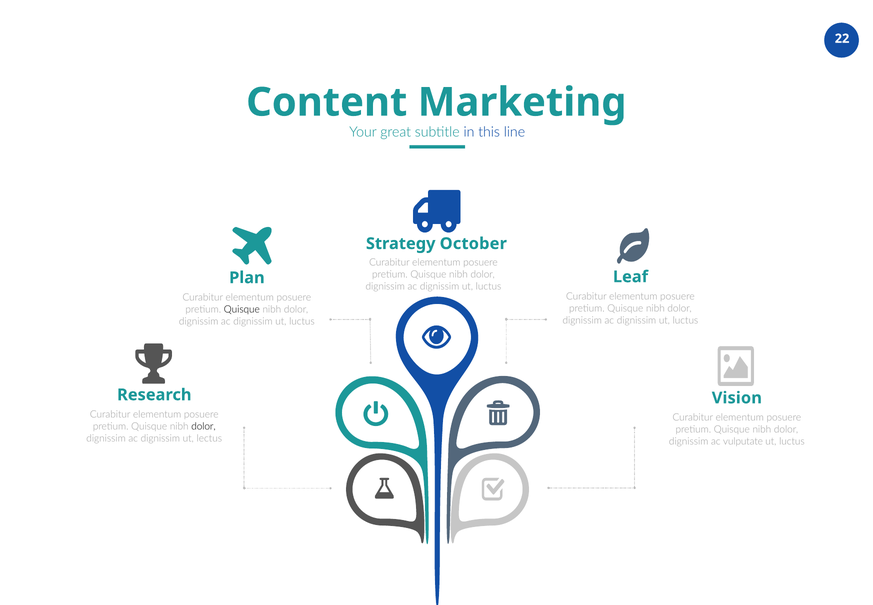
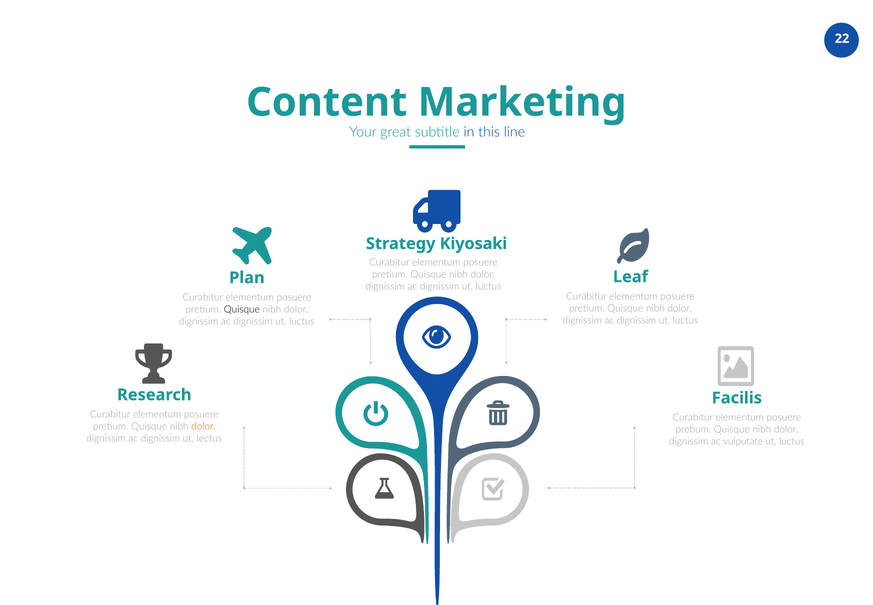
October: October -> Kiyosaki
Vision: Vision -> Facilis
dolor at (203, 426) colour: black -> orange
